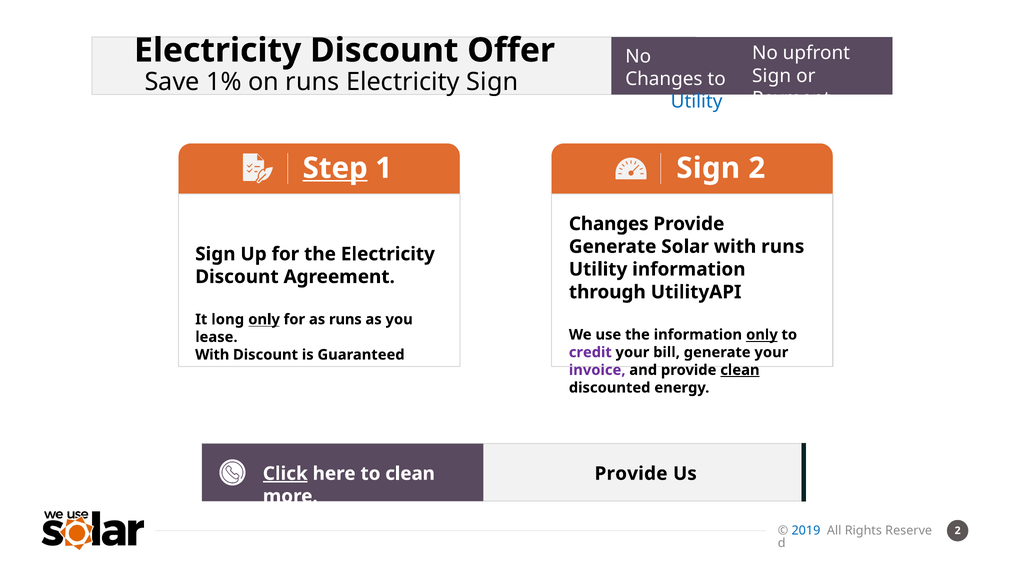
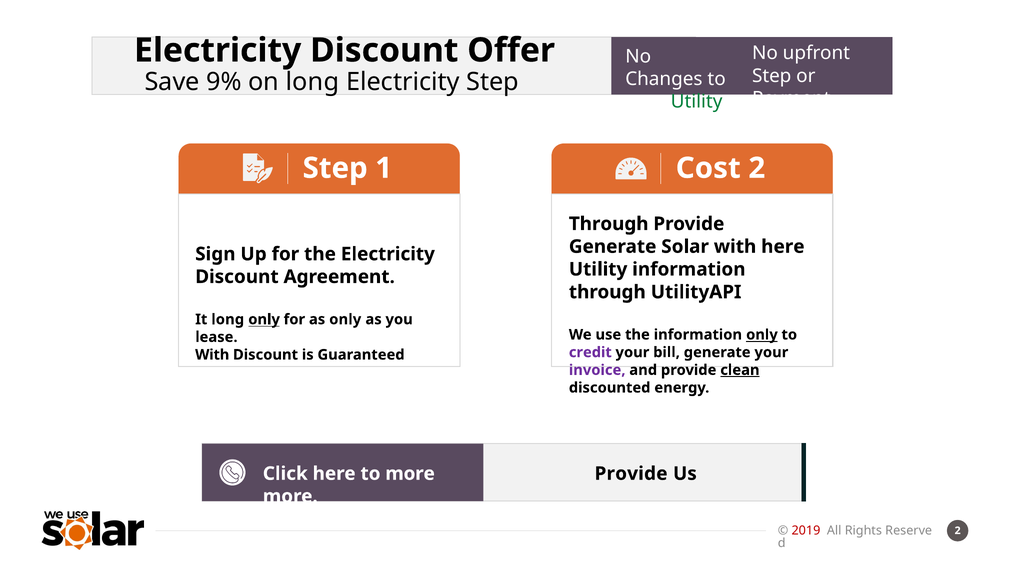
Sign at (772, 76): Sign -> Step
1%: 1% -> 9%
on runs: runs -> long
Electricity Sign: Sign -> Step
Utility at (697, 102) colour: blue -> green
Step at (335, 168) underline: present -> none
1 Sign: Sign -> Cost
Changes at (609, 224): Changes -> Through
with runs: runs -> here
as runs: runs -> only
Click underline: present -> none
to clean: clean -> more
2019 colour: blue -> red
